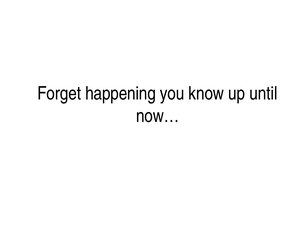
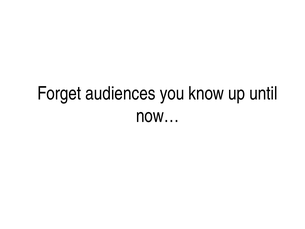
happening: happening -> audiences
